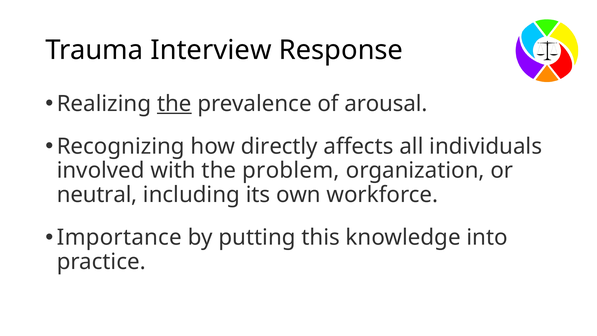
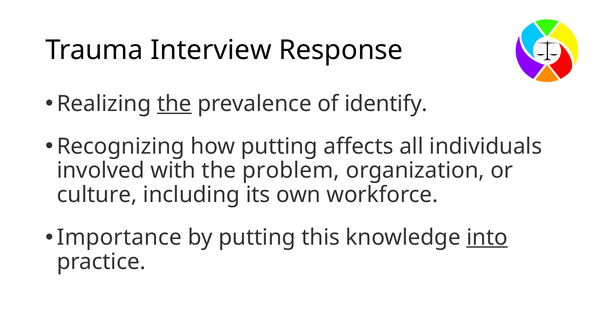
arousal: arousal -> identify
how directly: directly -> putting
neutral: neutral -> culture
into underline: none -> present
